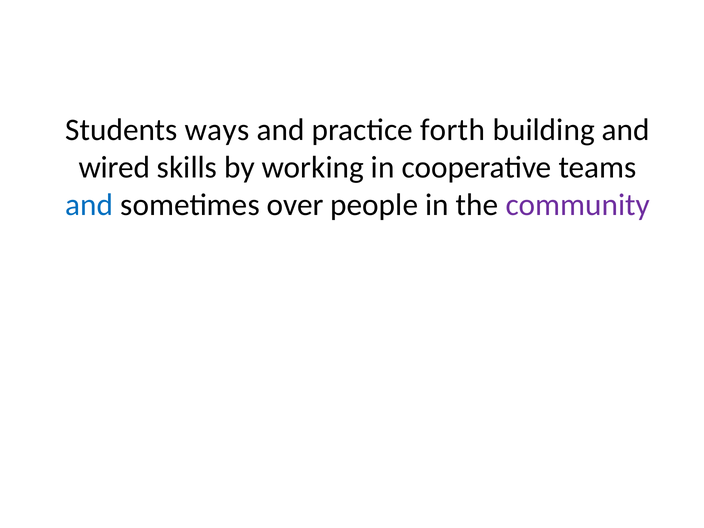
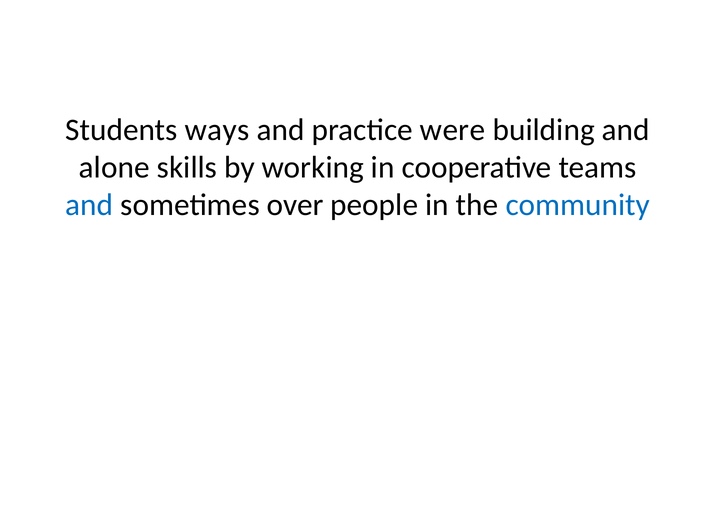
forth: forth -> were
wired: wired -> alone
community colour: purple -> blue
